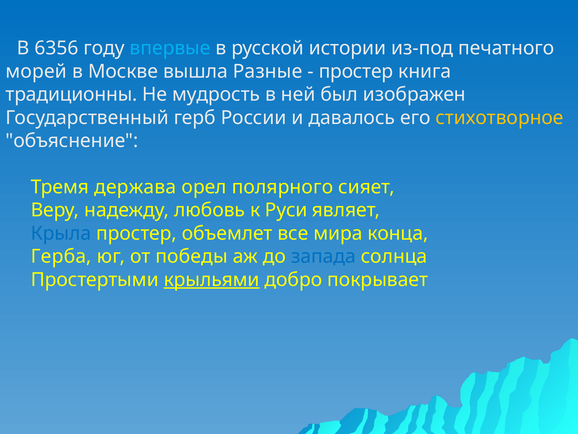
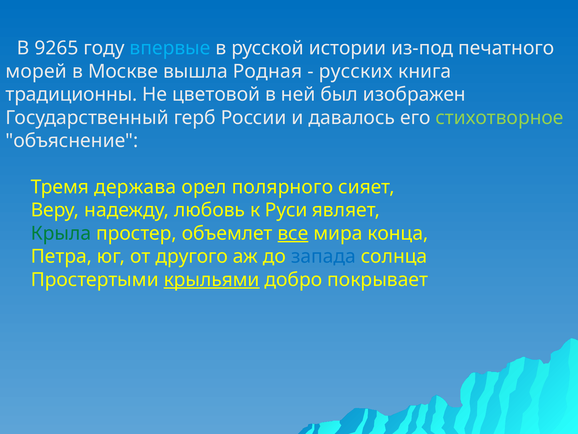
6356: 6356 -> 9265
Разные: Разные -> Родная
простер at (356, 71): простер -> русских
мудрость: мудрость -> цветовой
стихотворное colour: yellow -> light green
Крыла colour: blue -> green
все underline: none -> present
Герба: Герба -> Петра
победы: победы -> другого
